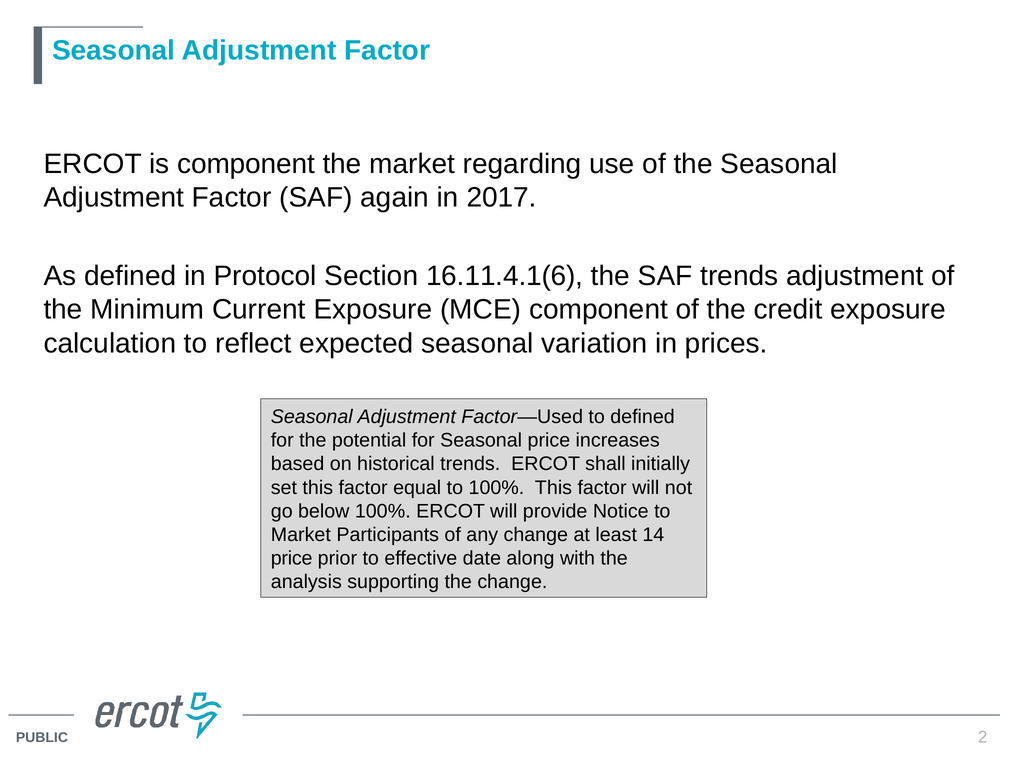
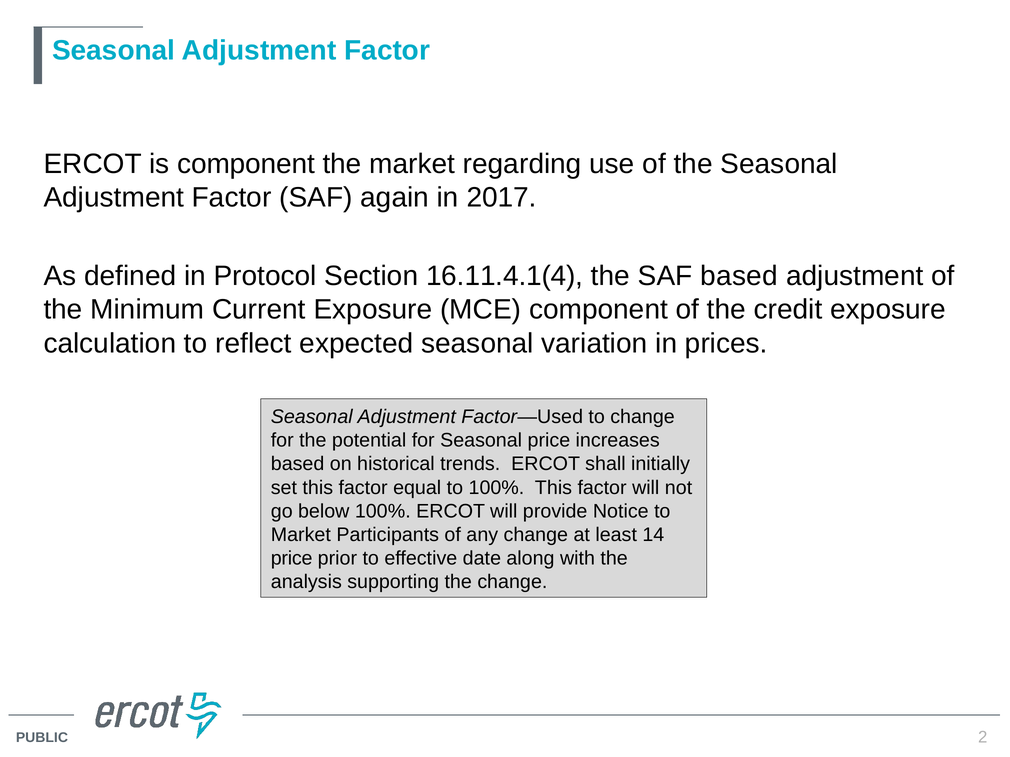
16.11.4.1(6: 16.11.4.1(6 -> 16.11.4.1(4
SAF trends: trends -> based
to defined: defined -> change
